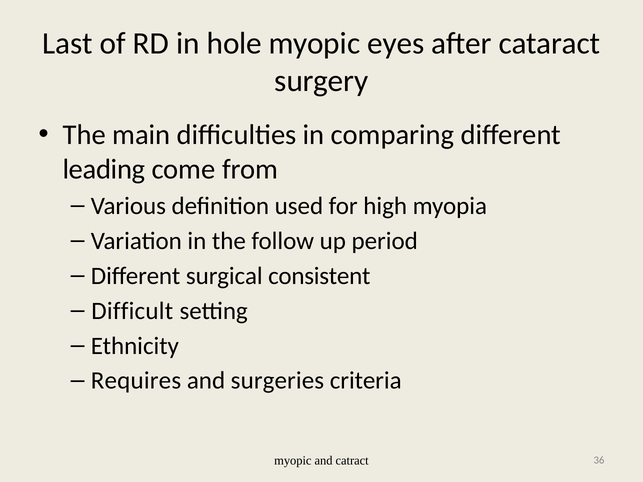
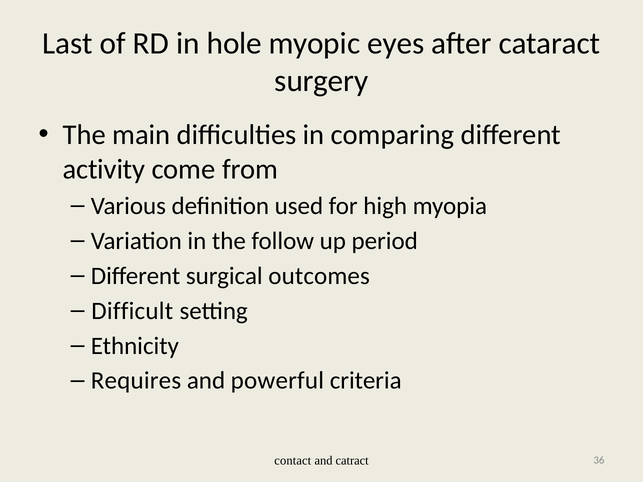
leading: leading -> activity
consistent: consistent -> outcomes
surgeries: surgeries -> powerful
myopic at (293, 461): myopic -> contact
